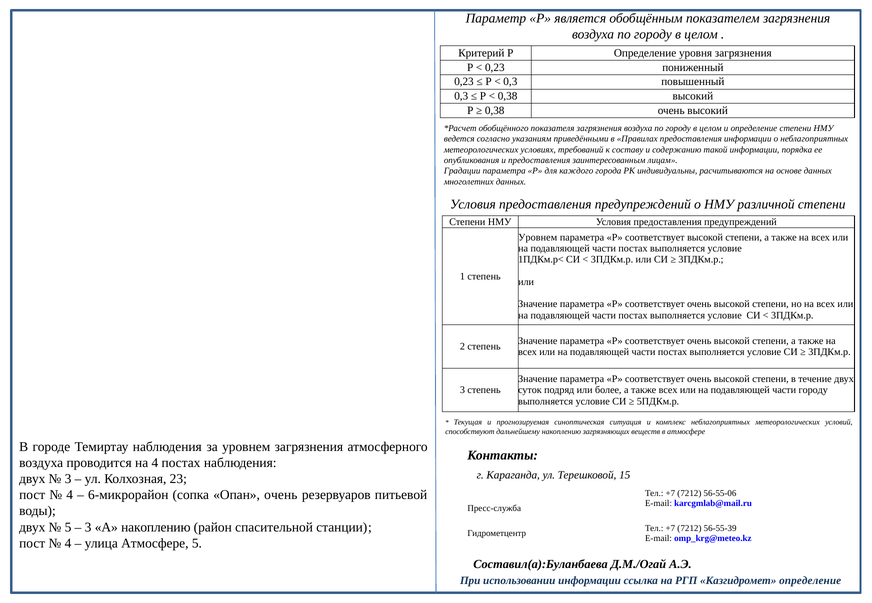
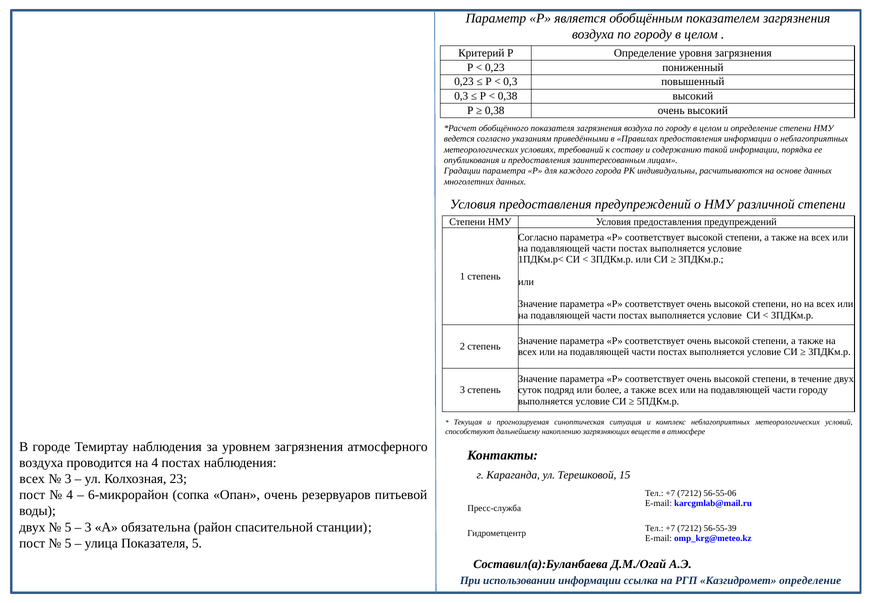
Уровнем at (538, 238): Уровнем -> Согласно
двух at (32, 479): двух -> всех
А накоплению: накоплению -> обязательна
4 at (68, 544): 4 -> 5
улица Атмосфере: Атмосфере -> Показателя
